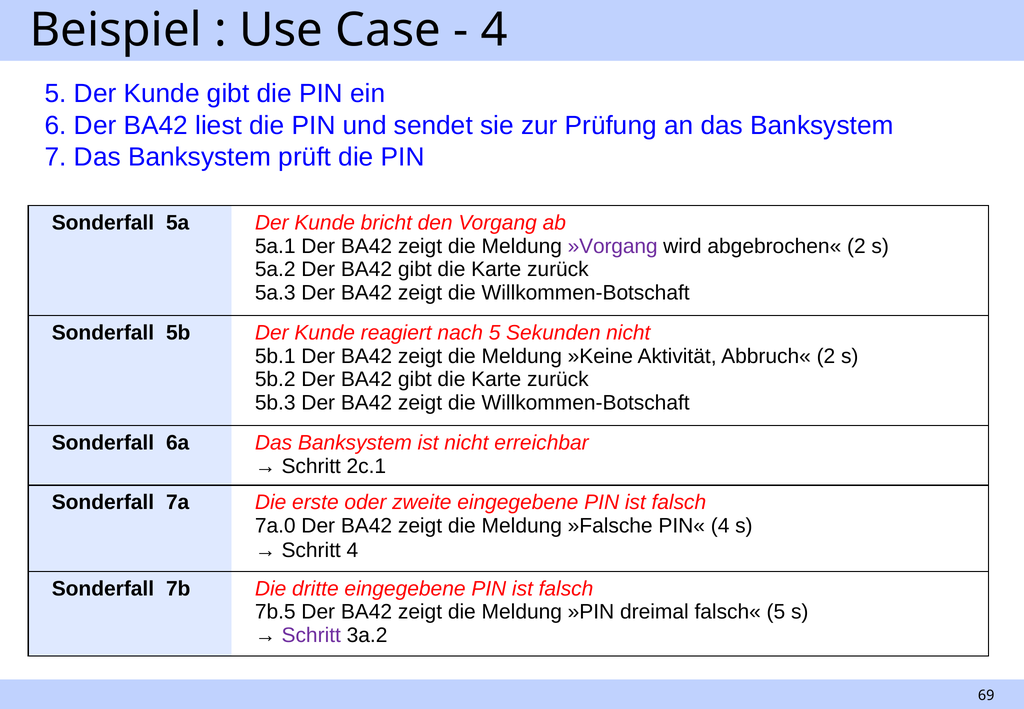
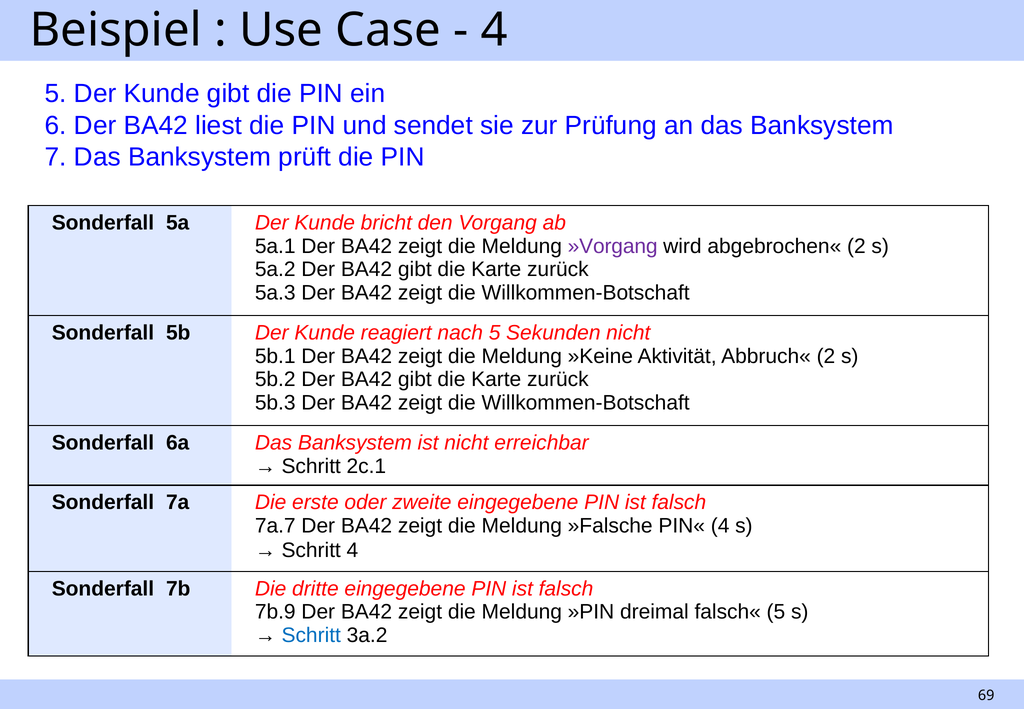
7a.0: 7a.0 -> 7a.7
7b.5: 7b.5 -> 7b.9
Schritt at (311, 635) colour: purple -> blue
